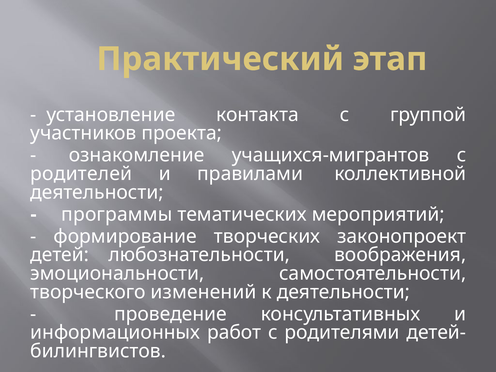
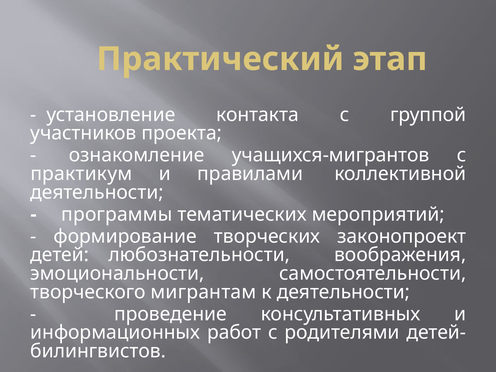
родителей: родителей -> практикум
изменений: изменений -> мигрантам
